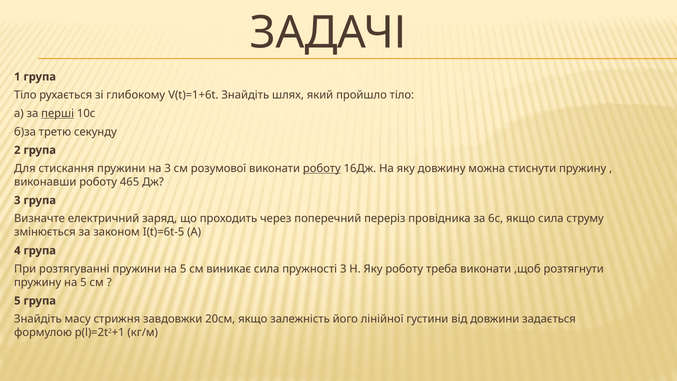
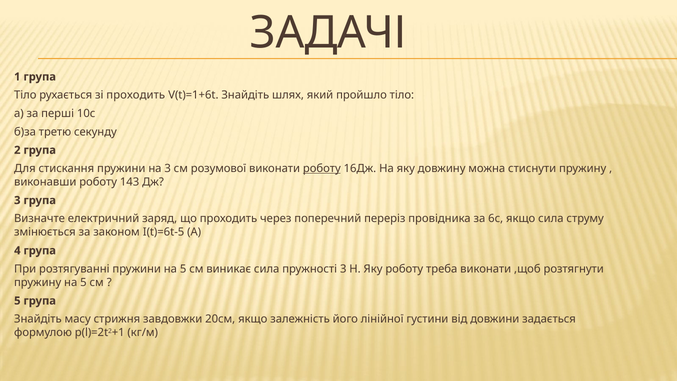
зі глибокому: глибокому -> проходить
перші underline: present -> none
465: 465 -> 143
